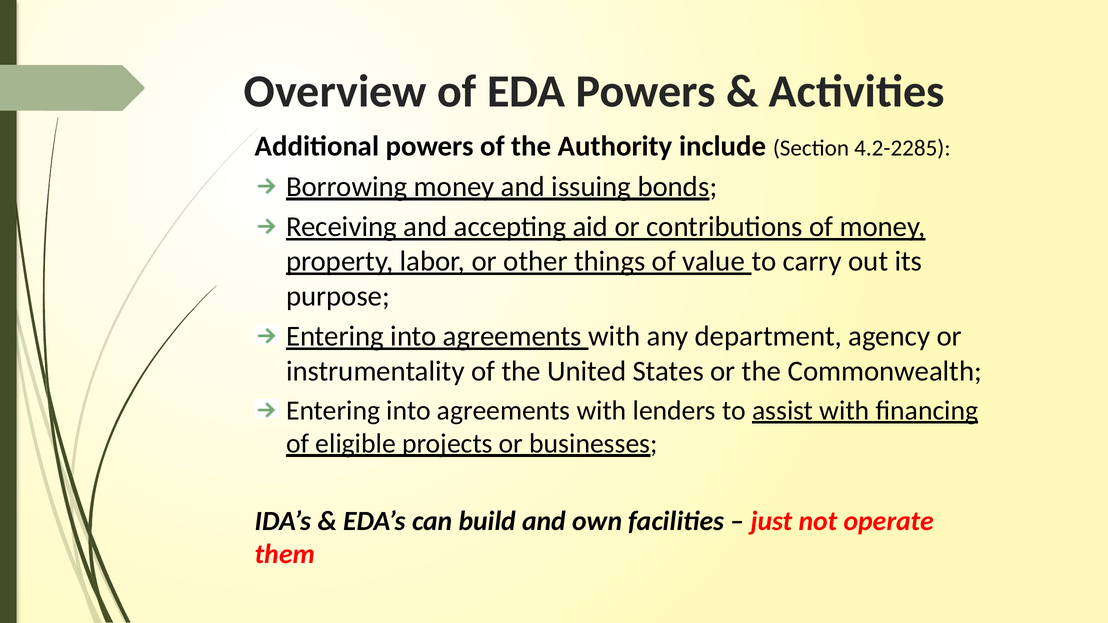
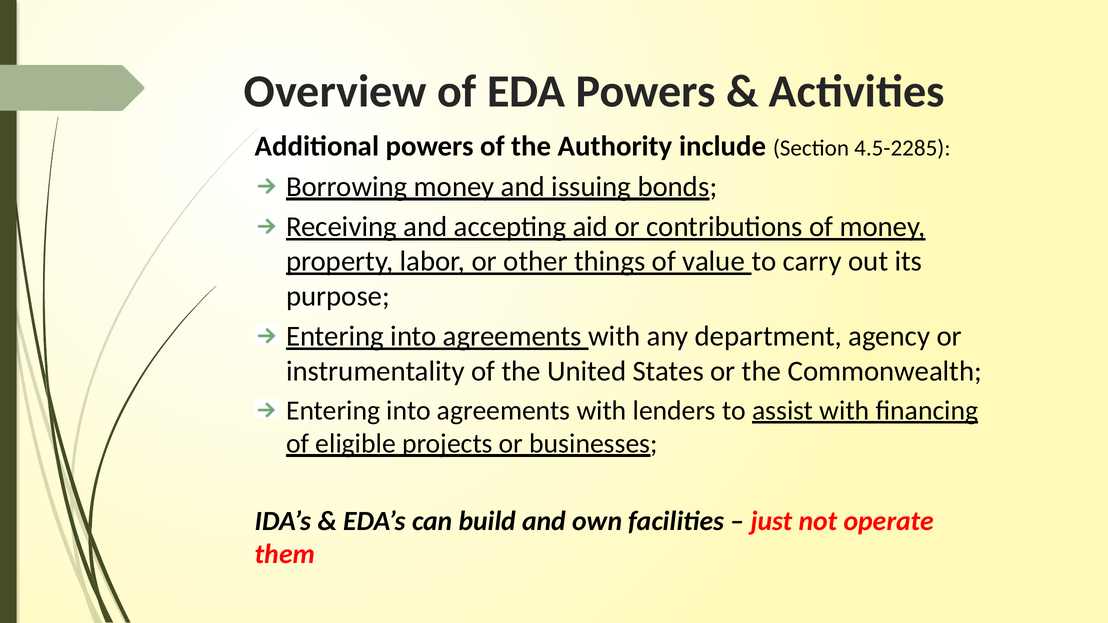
4.2-2285: 4.2-2285 -> 4.5-2285
